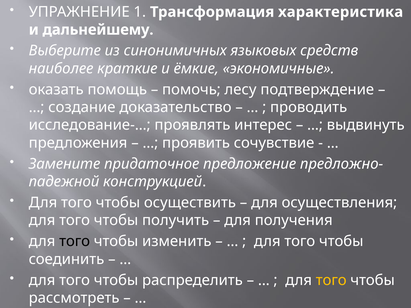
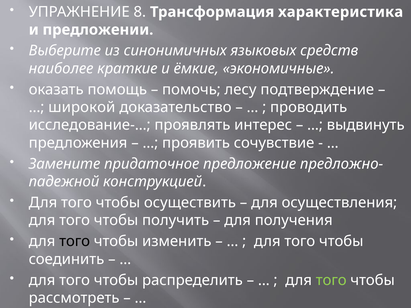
1: 1 -> 8
дальнейшему: дальнейшему -> предложении
создание: создание -> широкой
того at (331, 280) colour: yellow -> light green
